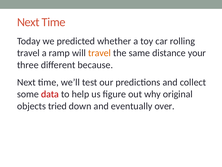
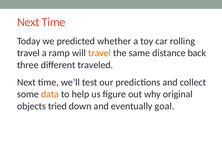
your: your -> back
because: because -> traveled
data colour: red -> orange
over: over -> goal
